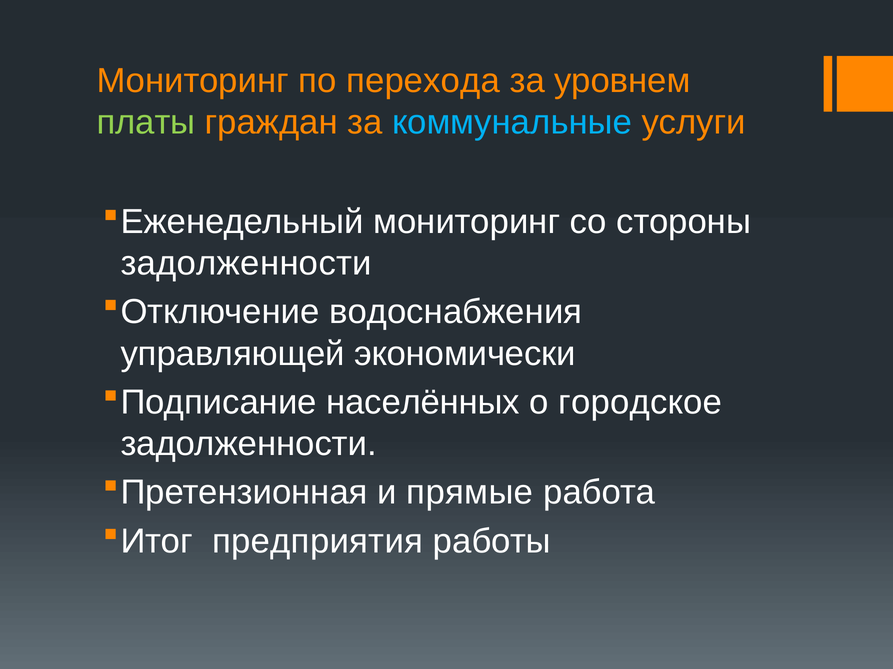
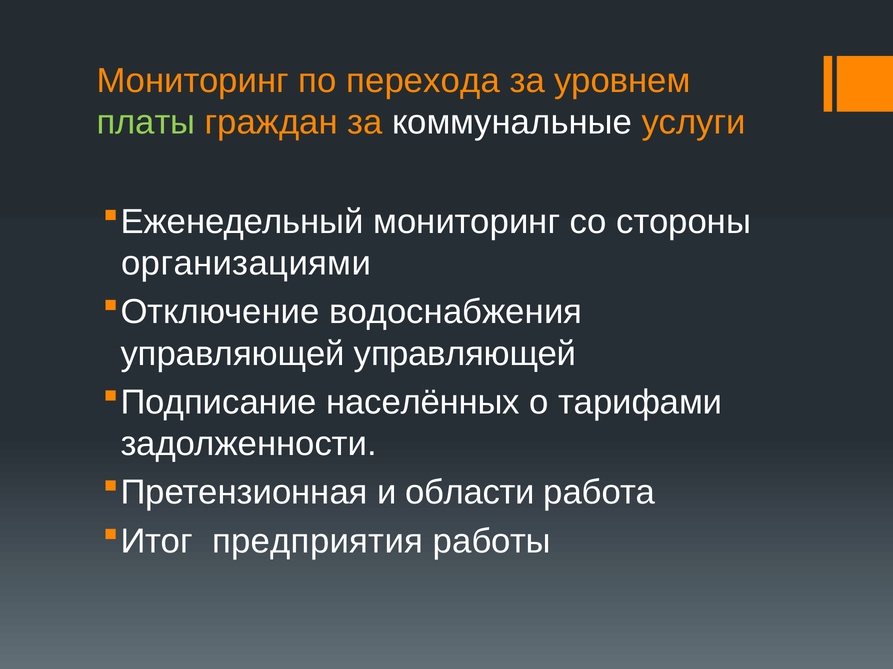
коммунальные colour: light blue -> white
задолженности at (246, 264): задолженности -> организациями
управляющей экономически: экономически -> управляющей
городское: городское -> тарифами
прямые: прямые -> области
